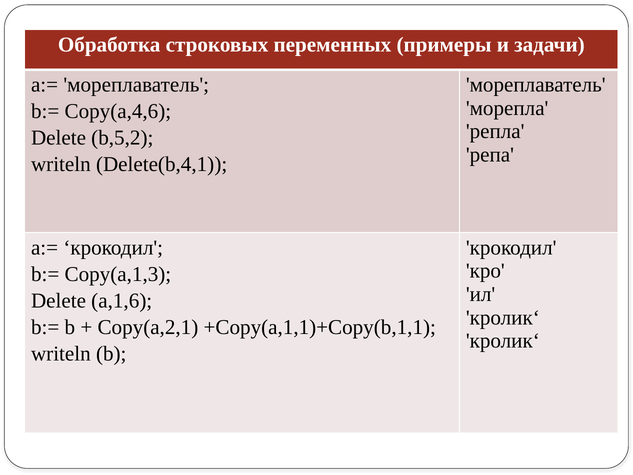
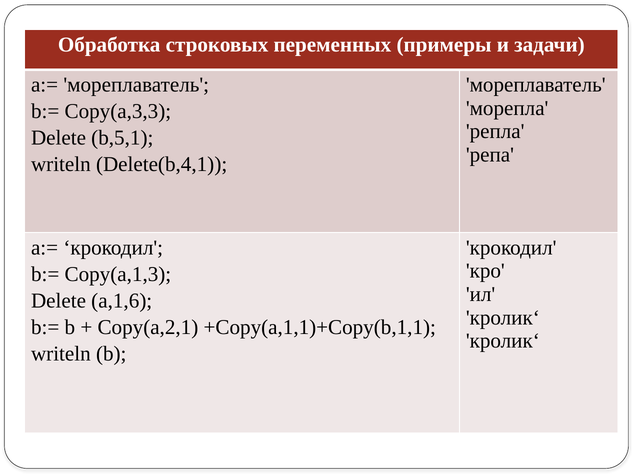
Copy(a,4,6: Copy(a,4,6 -> Copy(a,3,3
b,5,2: b,5,2 -> b,5,1
